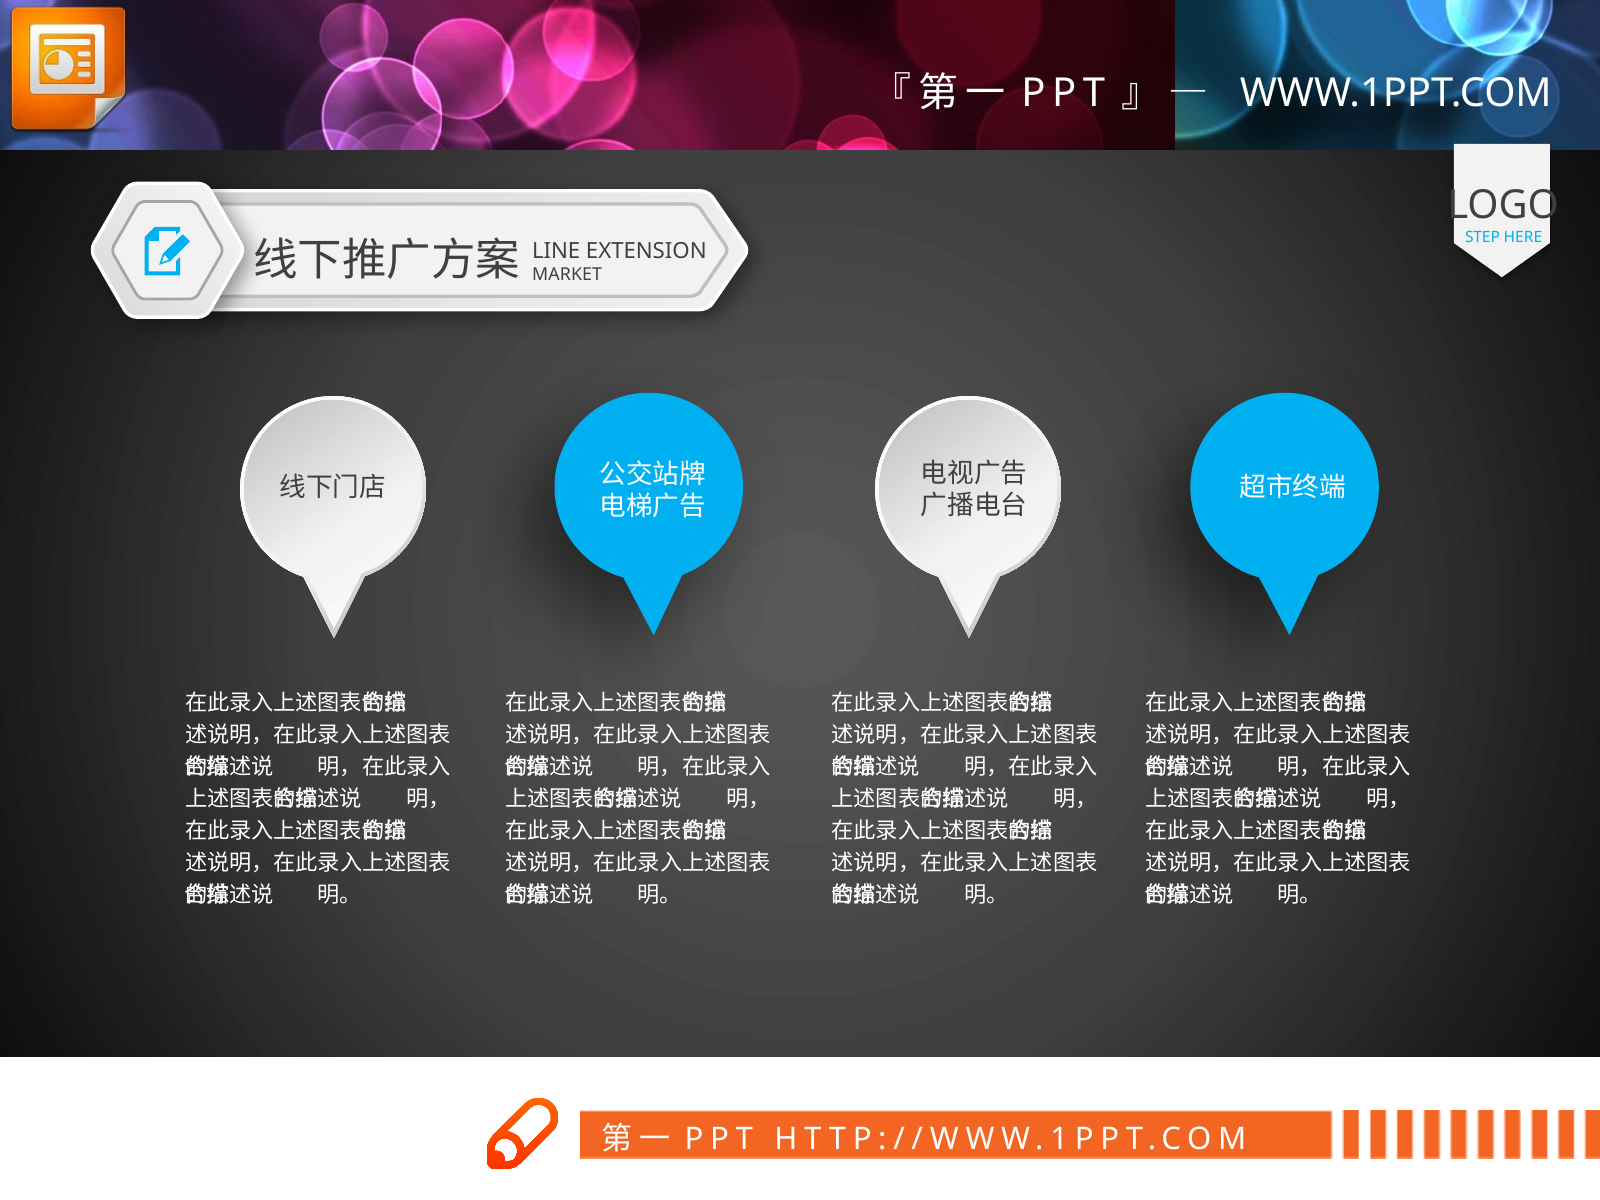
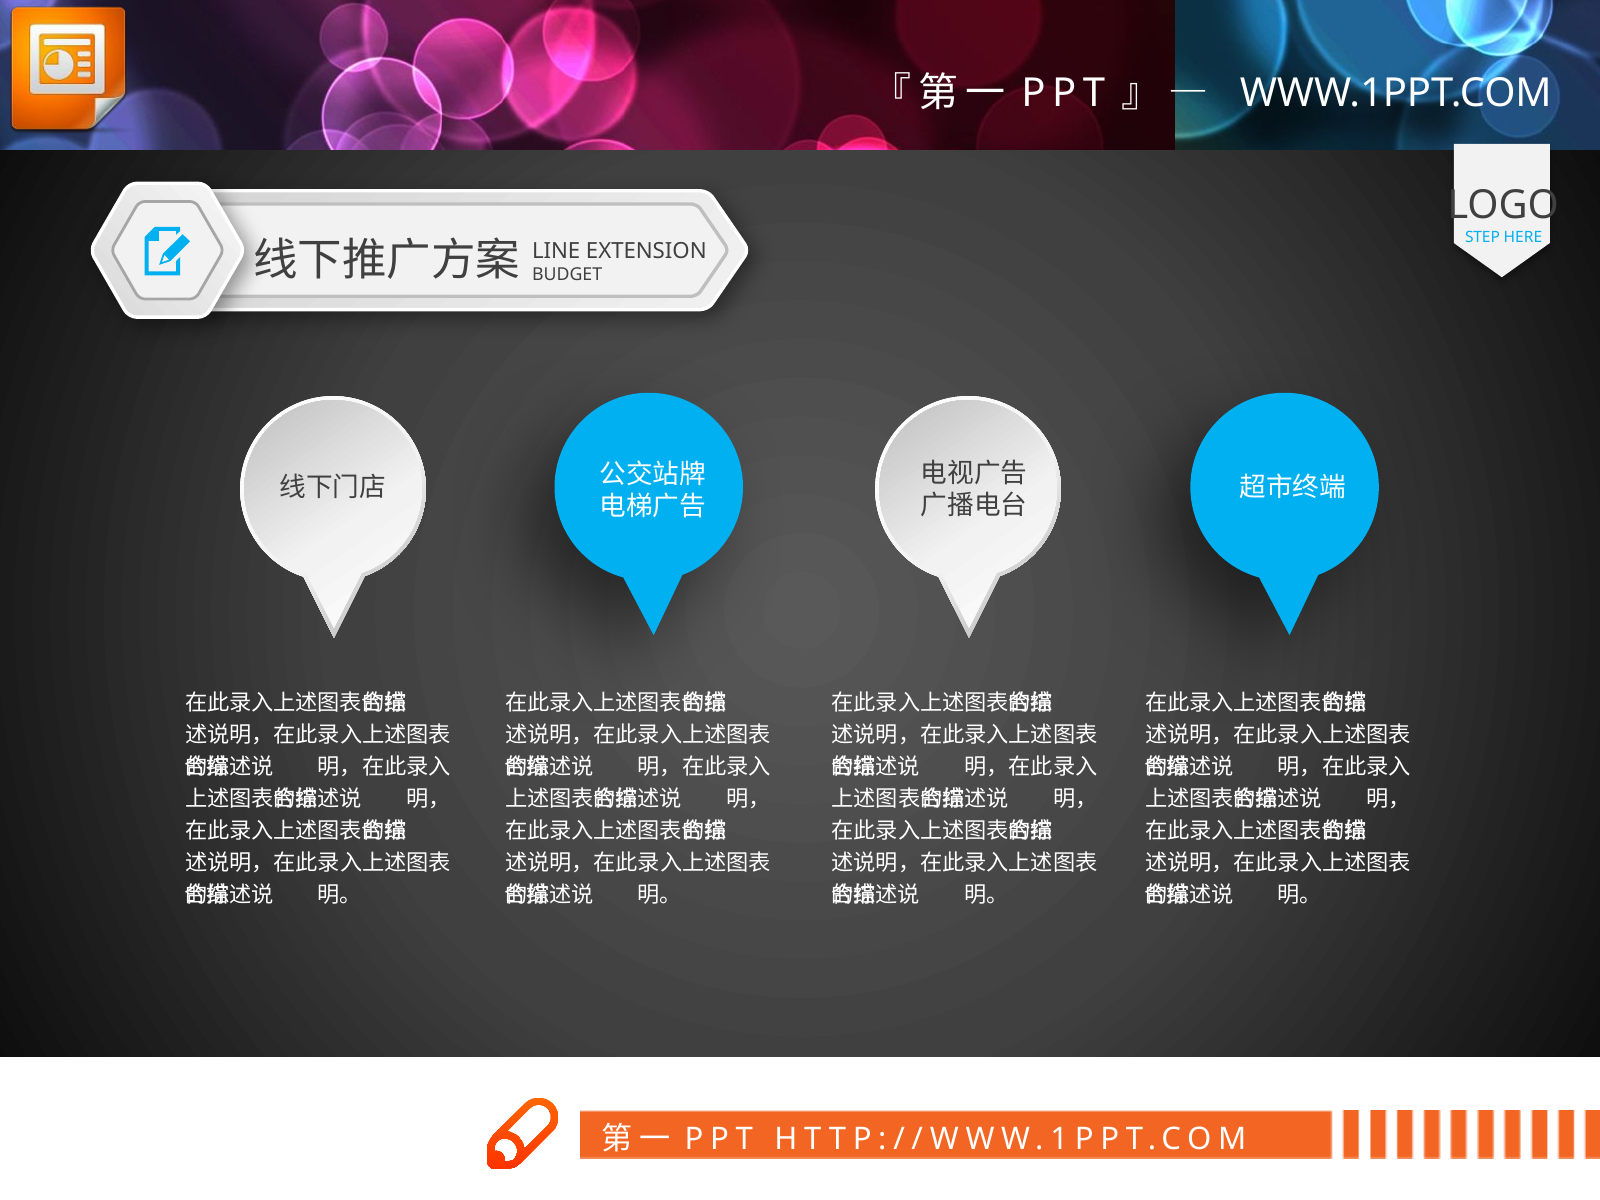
MARKET: MARKET -> BUDGET
